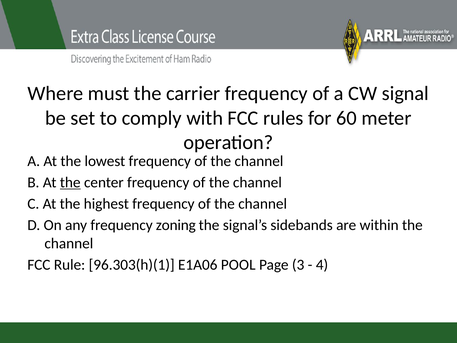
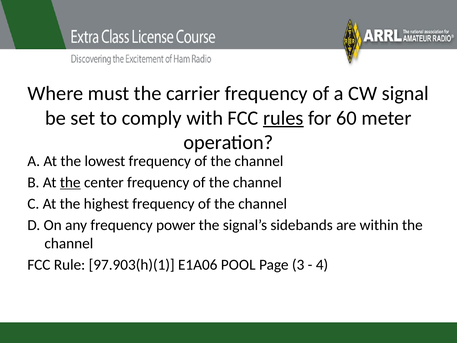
rules underline: none -> present
zoning: zoning -> power
96.303(h)(1: 96.303(h)(1 -> 97.903(h)(1
